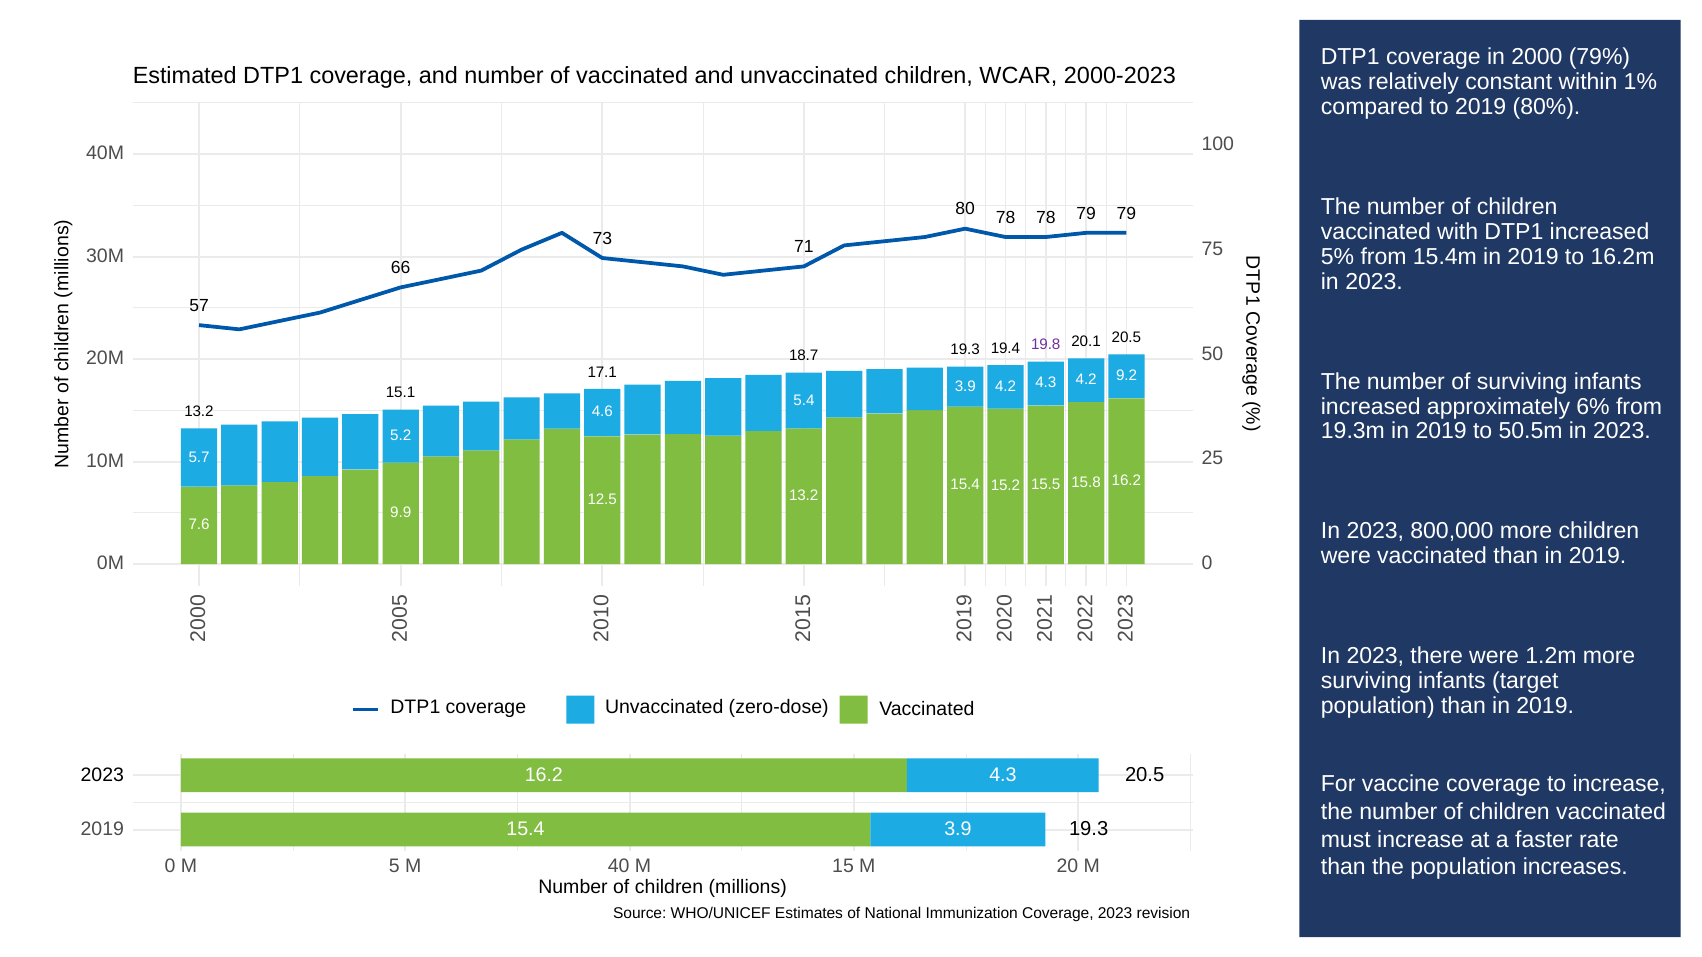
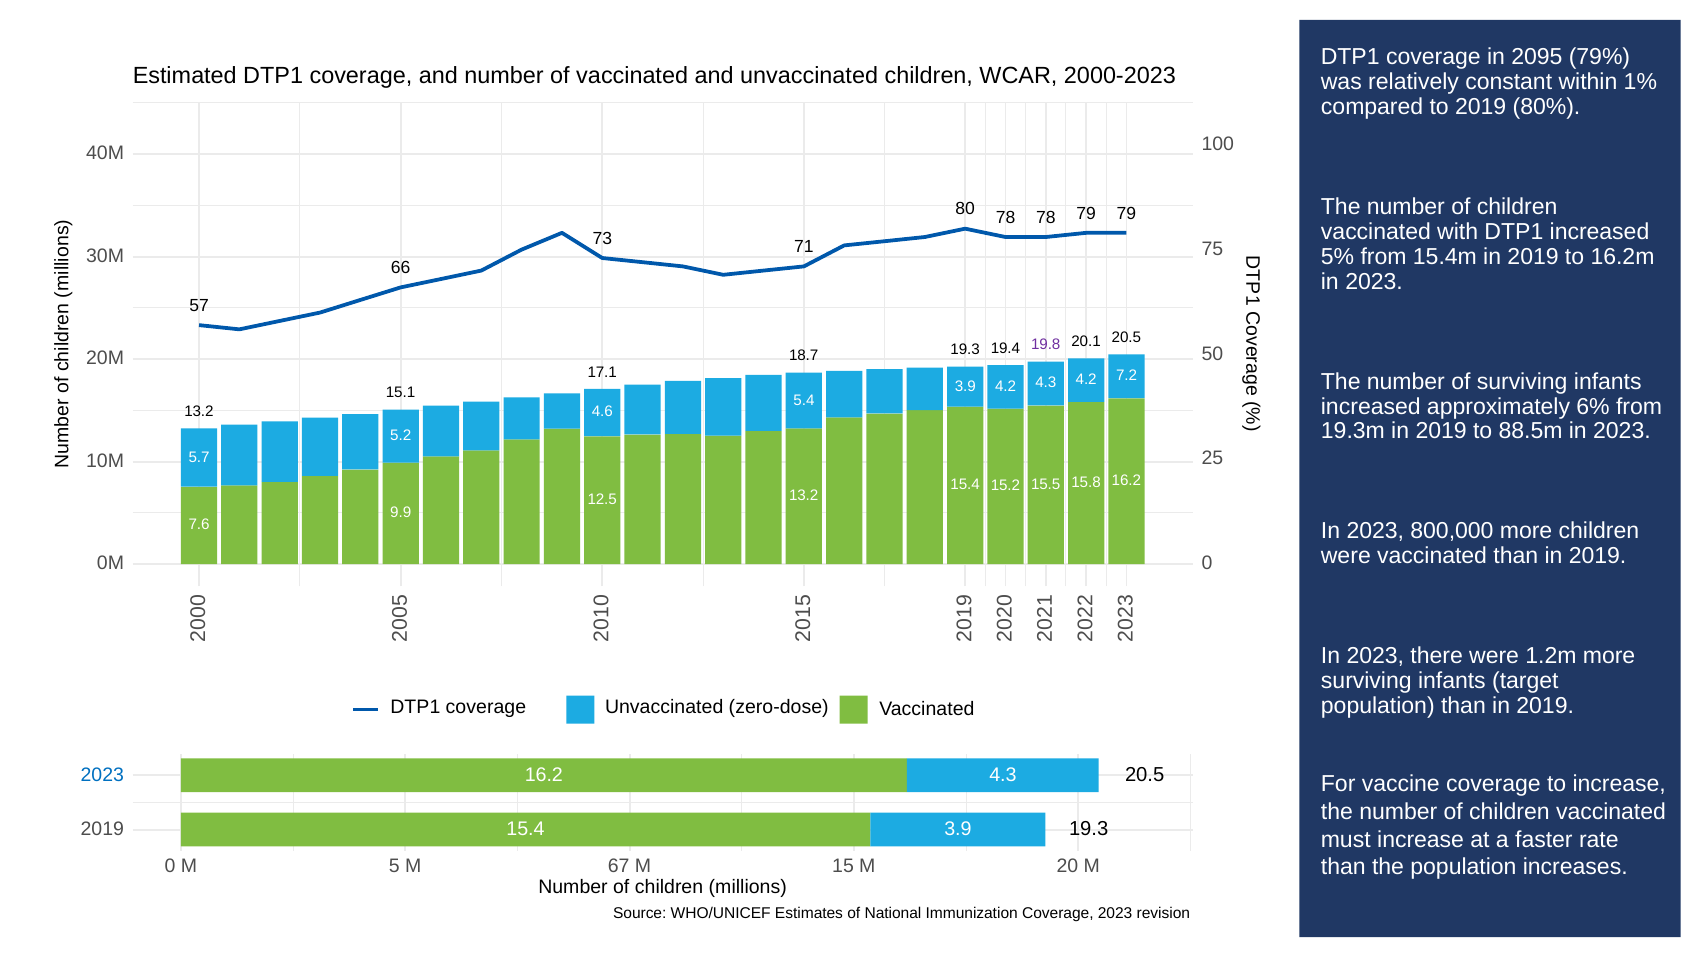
2000: 2000 -> 2095
9.2: 9.2 -> 7.2
50.5m: 50.5m -> 88.5m
2023 at (102, 775) colour: black -> blue
40: 40 -> 67
